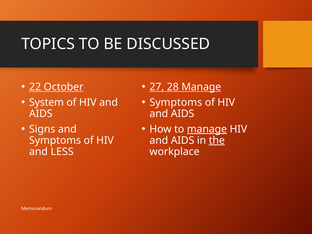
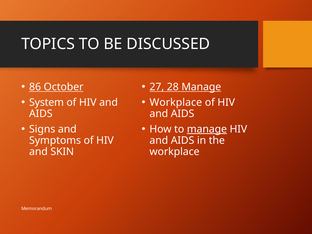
22: 22 -> 86
Symptoms at (176, 102): Symptoms -> Workplace
the underline: present -> none
LESS: LESS -> SKIN
